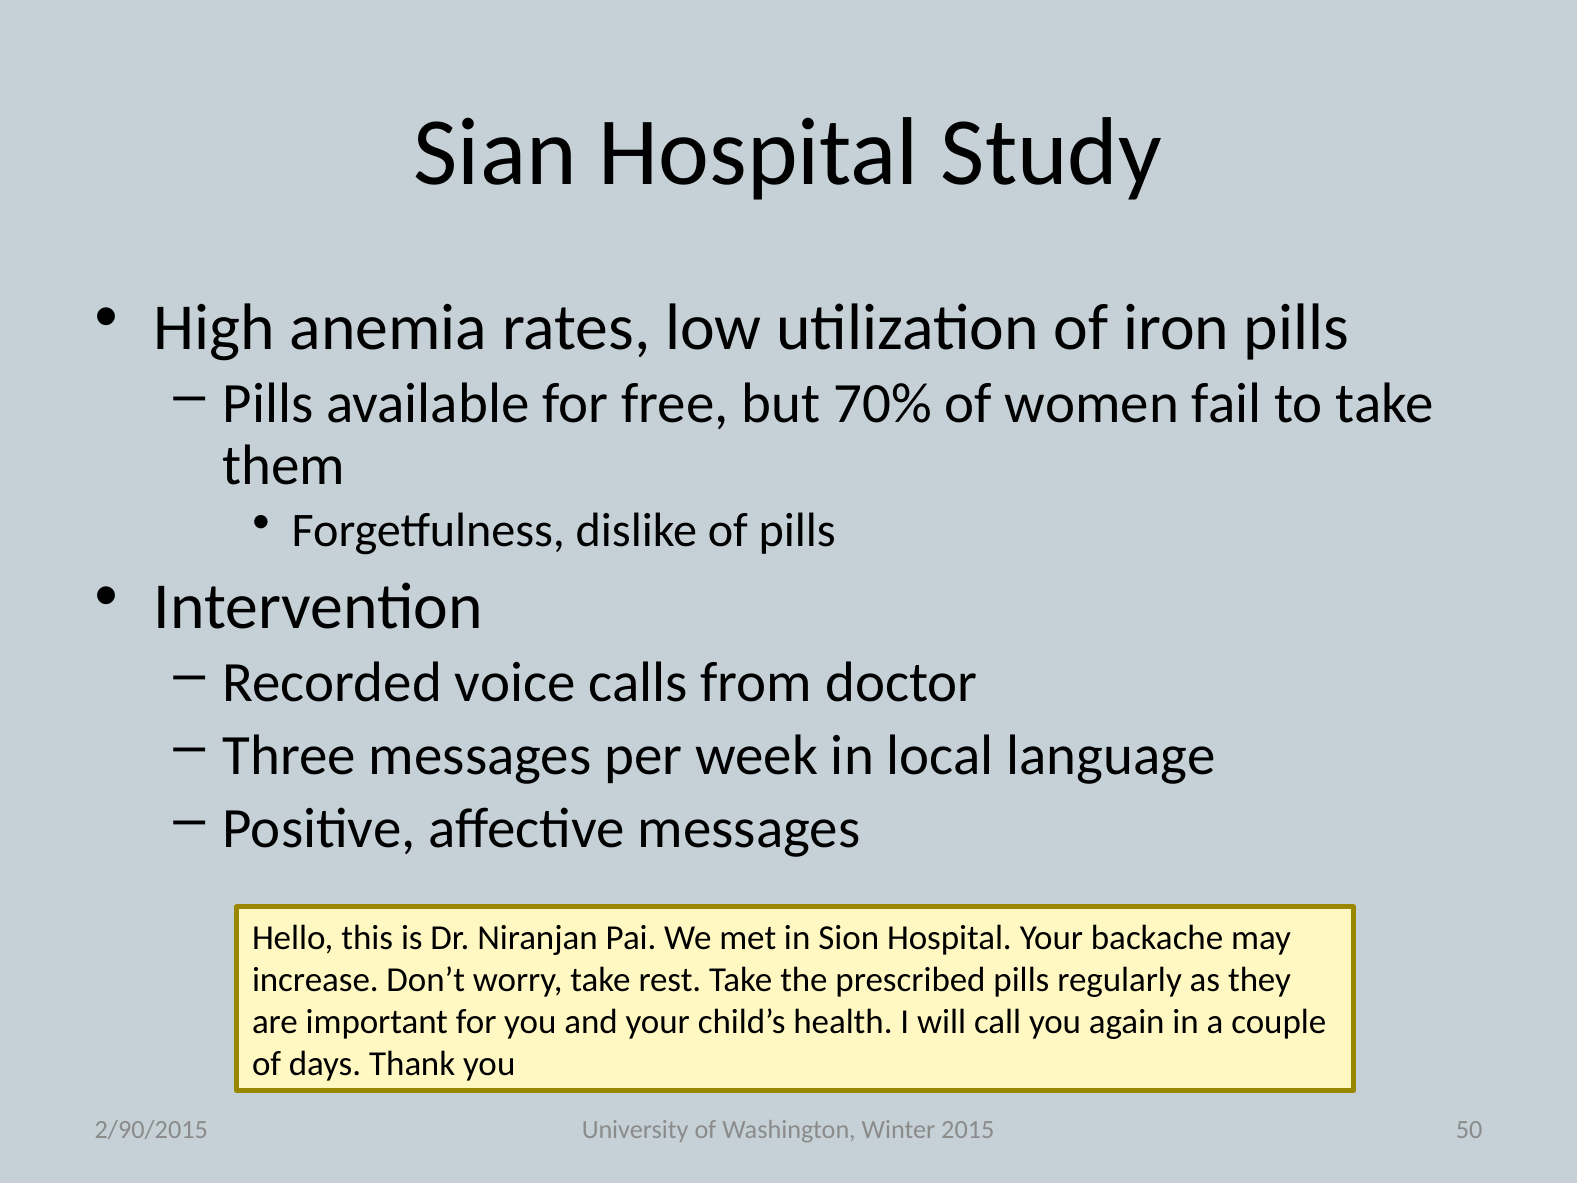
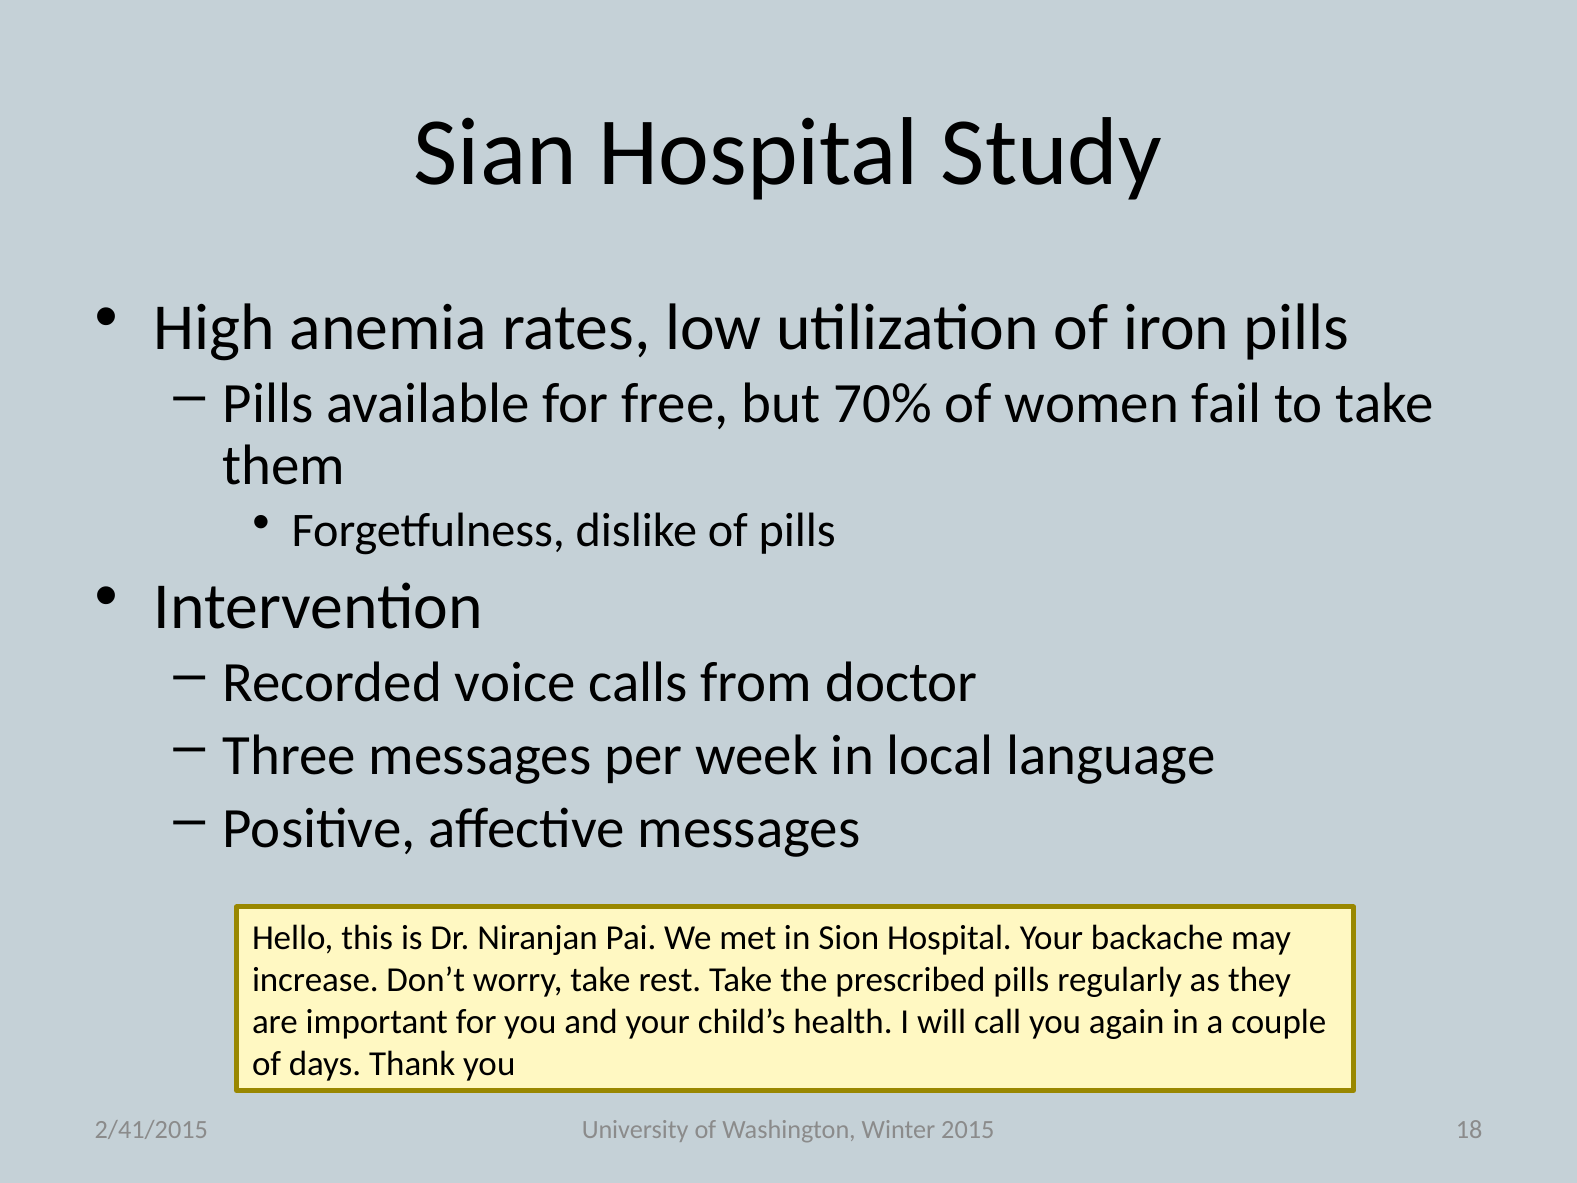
50: 50 -> 18
2/90/2015: 2/90/2015 -> 2/41/2015
